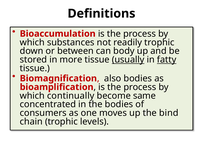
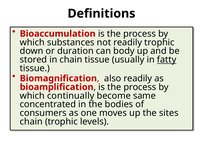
between: between -> duration
in more: more -> chain
usually underline: present -> none
also bodies: bodies -> readily
bind: bind -> sites
